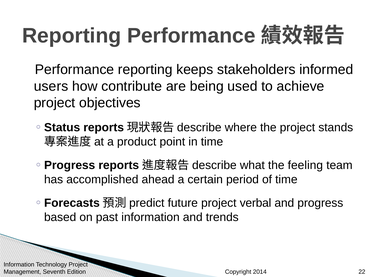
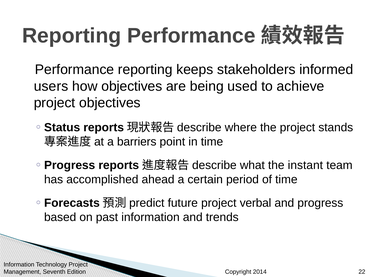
how contribute: contribute -> objectives
product: product -> barriers
feeling: feeling -> instant
